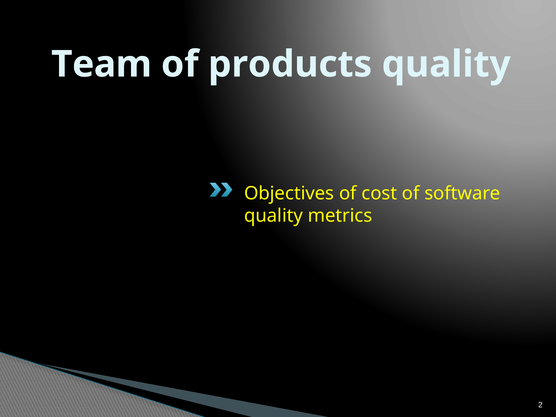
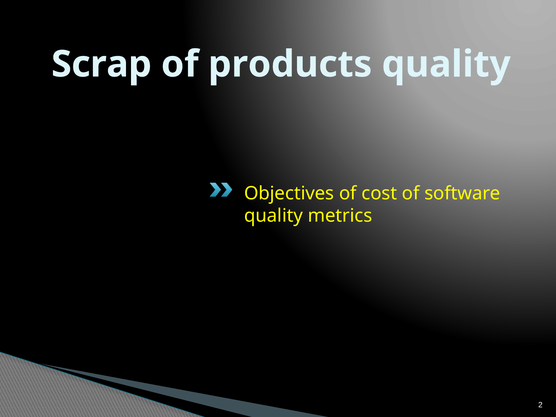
Team: Team -> Scrap
